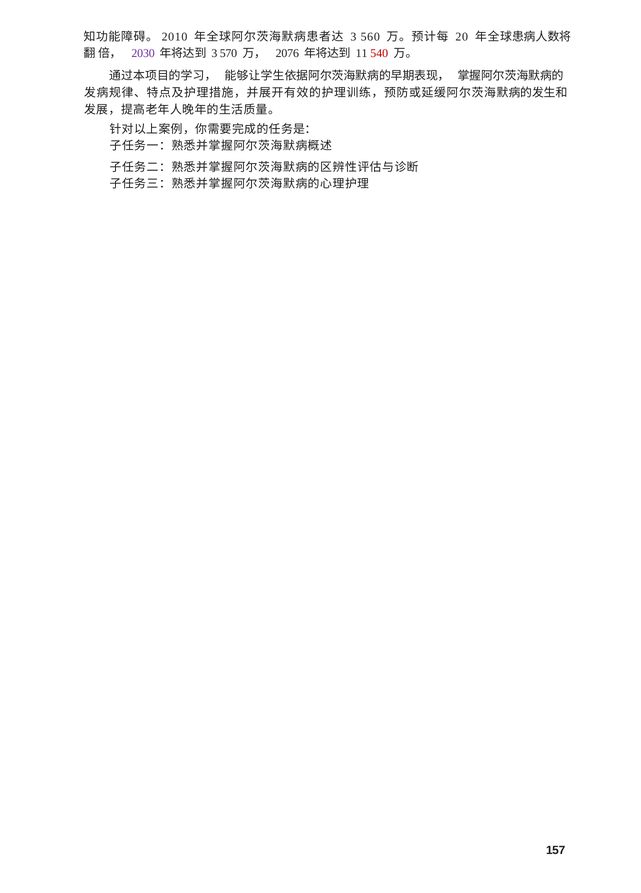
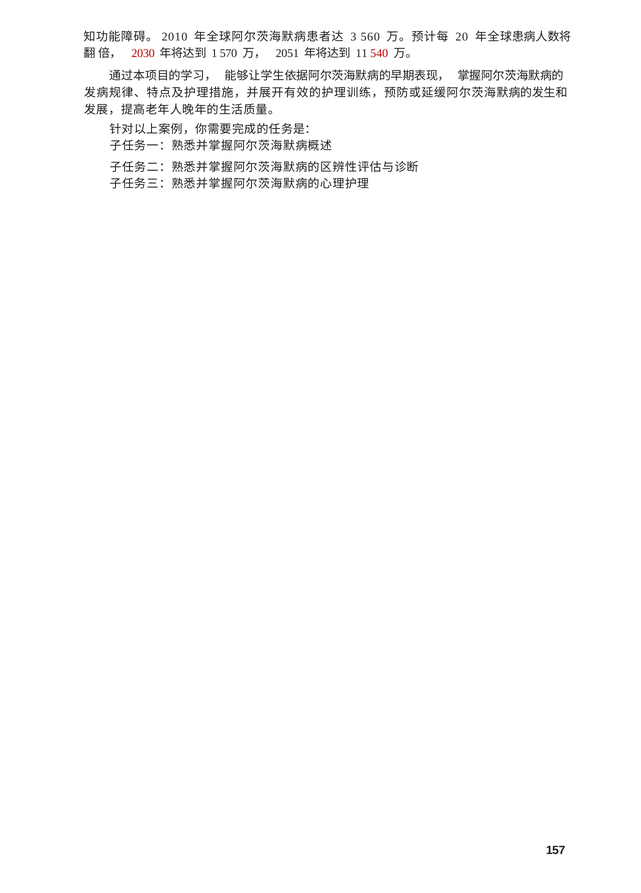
2030 colour: purple -> red
3 at (214, 53): 3 -> 1
2076: 2076 -> 2051
